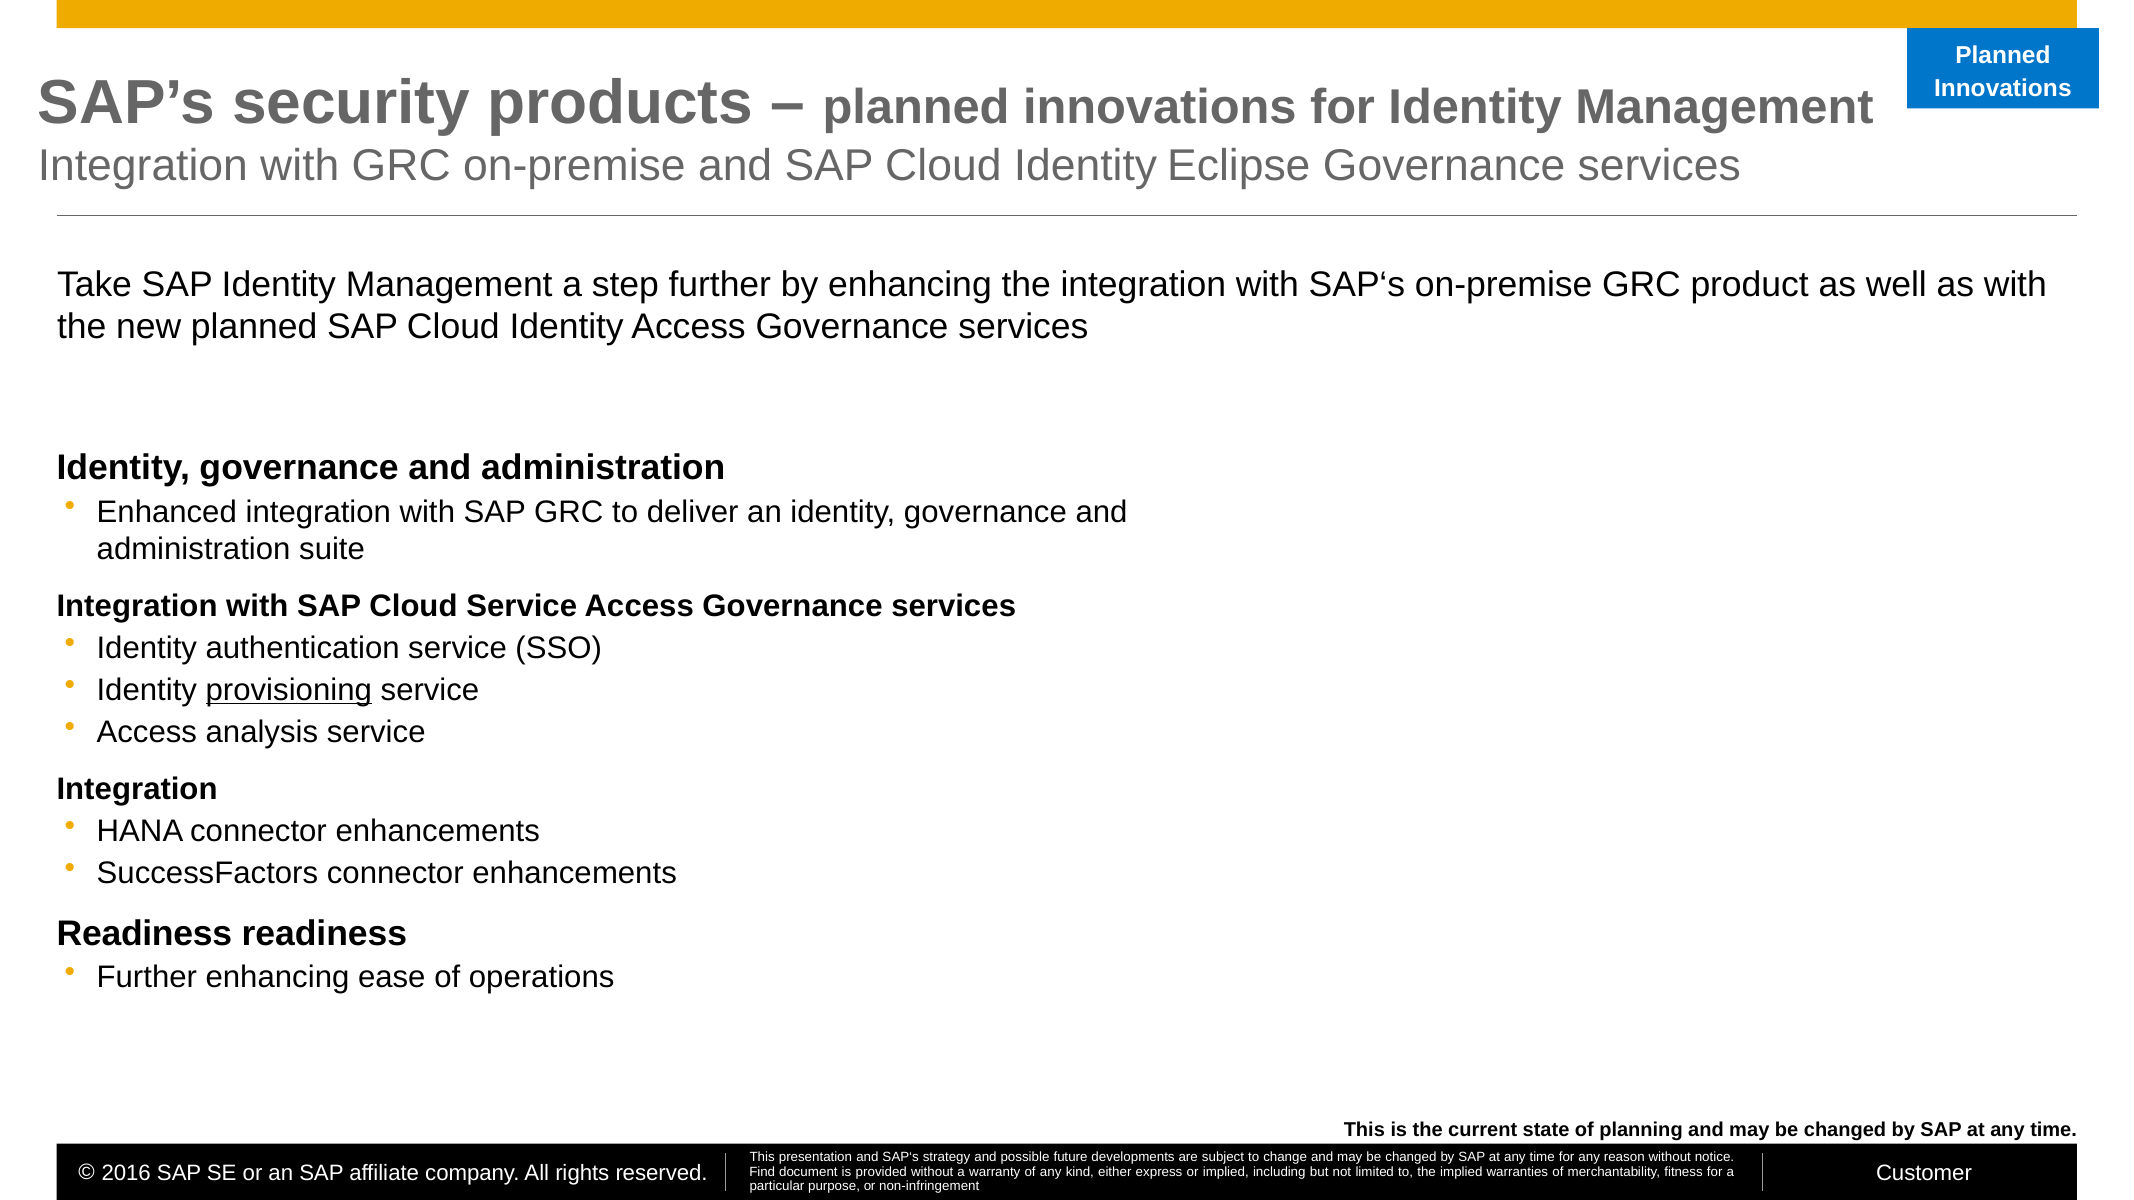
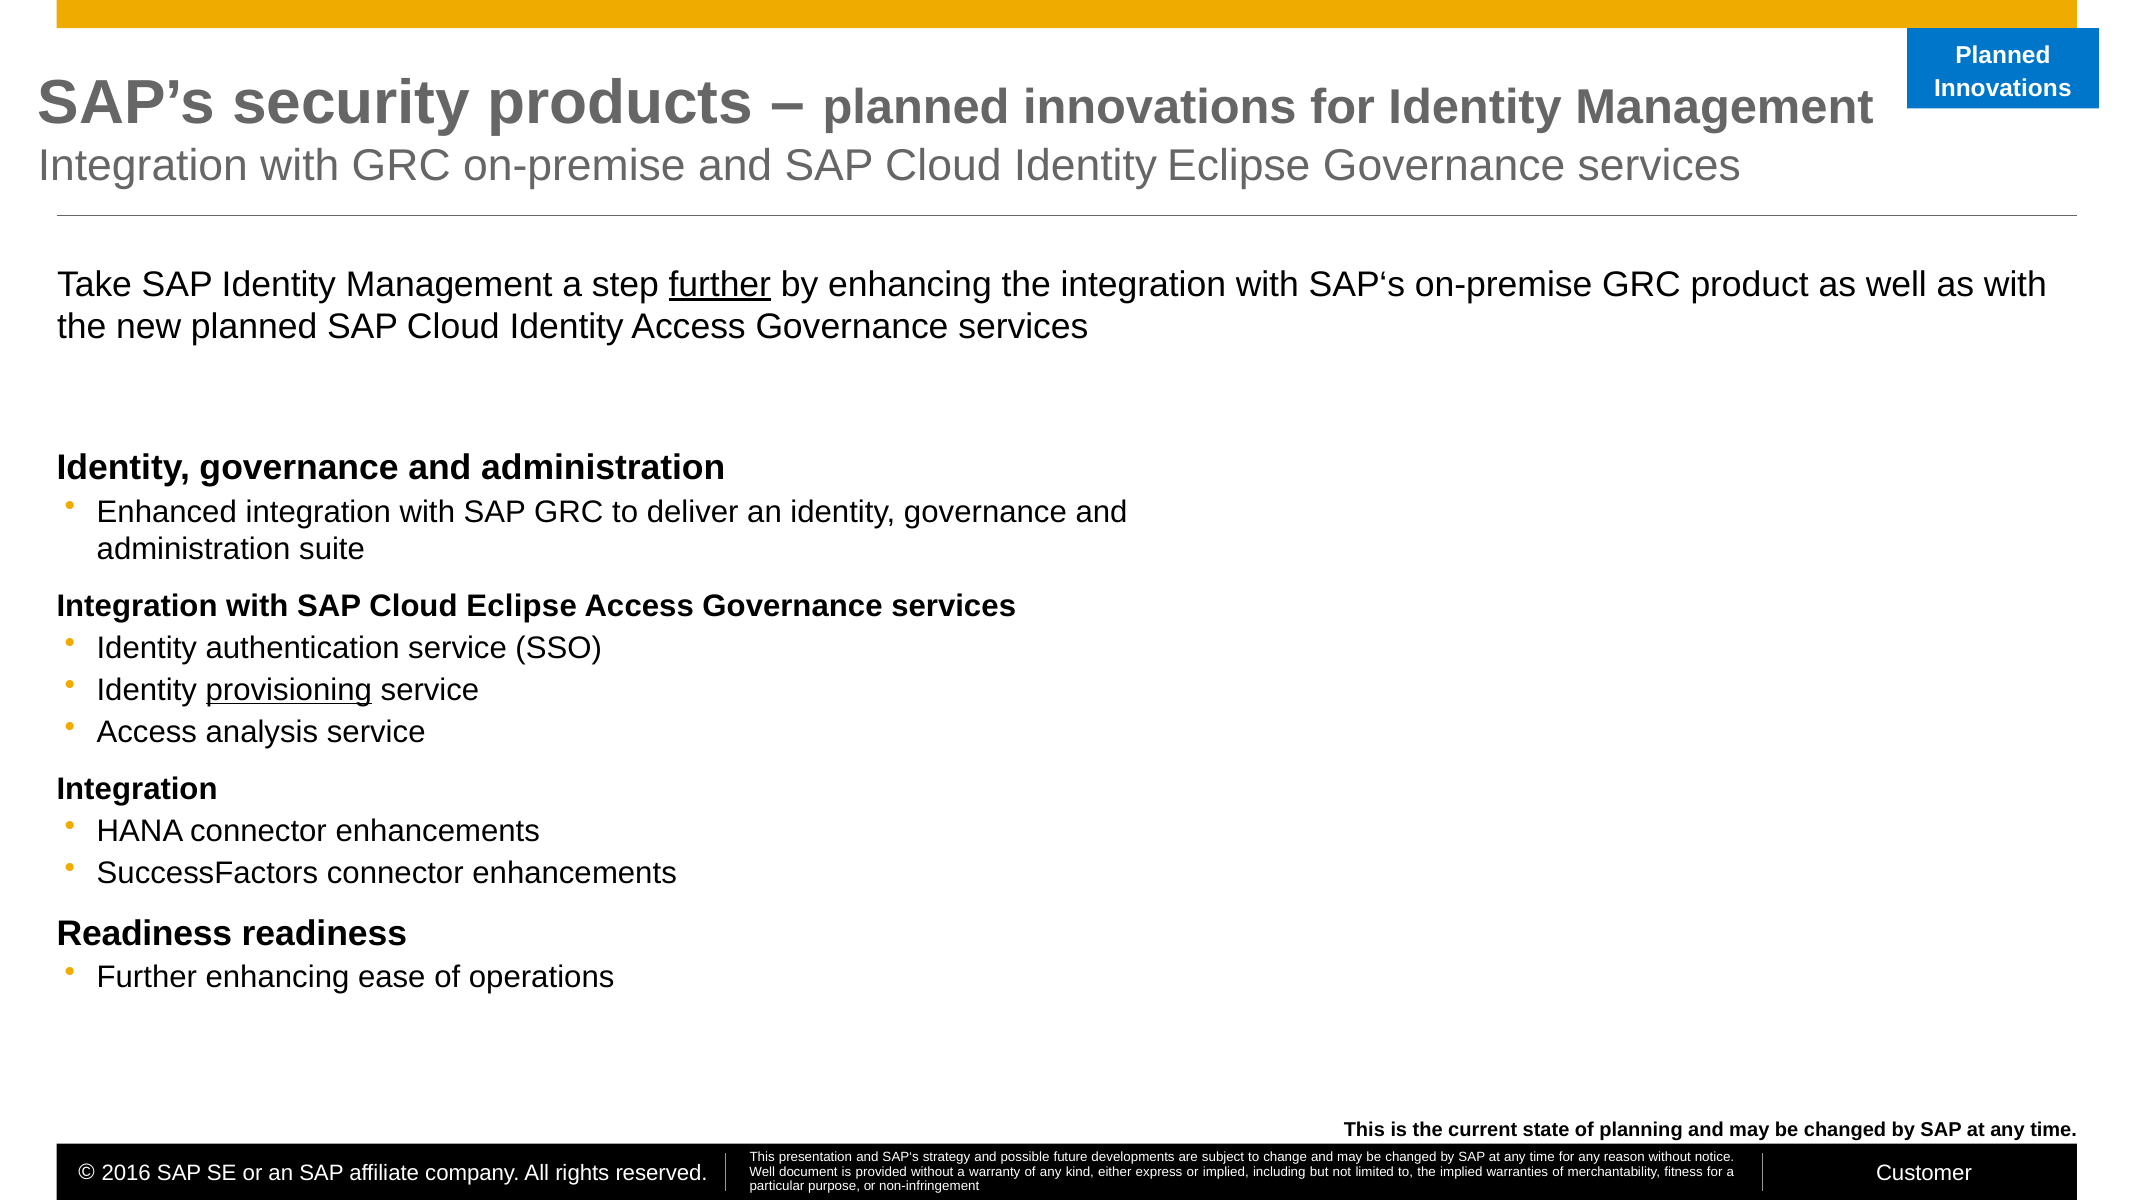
further at (720, 284) underline: none -> present
Cloud Service: Service -> Eclipse
Find at (762, 1172): Find -> Well
